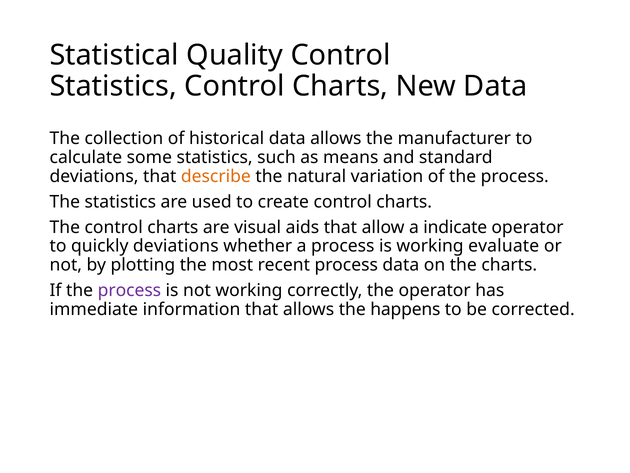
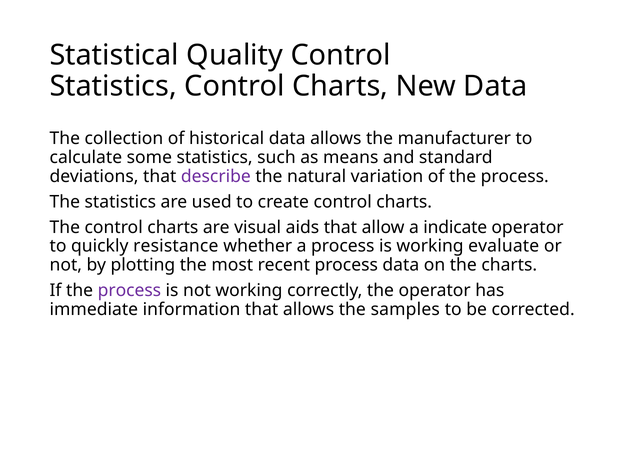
describe colour: orange -> purple
quickly deviations: deviations -> resistance
happens: happens -> samples
